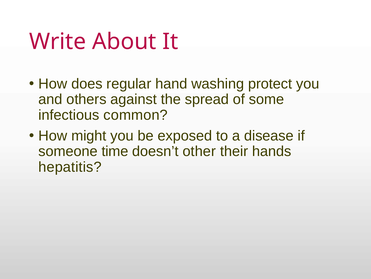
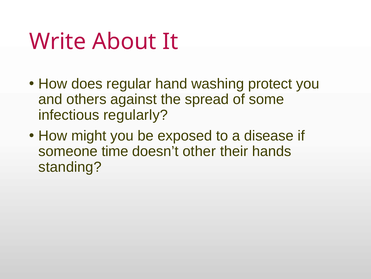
common: common -> regularly
hepatitis: hepatitis -> standing
